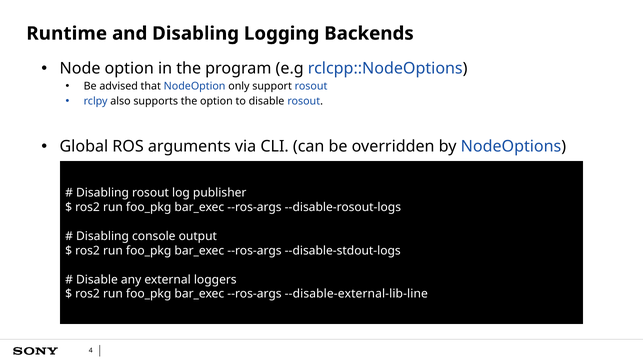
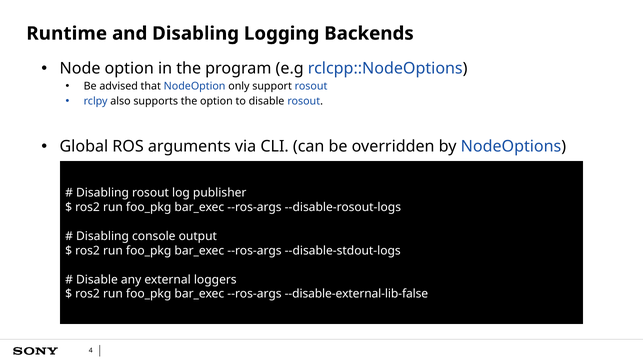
--disable-external-lib-line: --disable-external-lib-line -> --disable-external-lib-false
